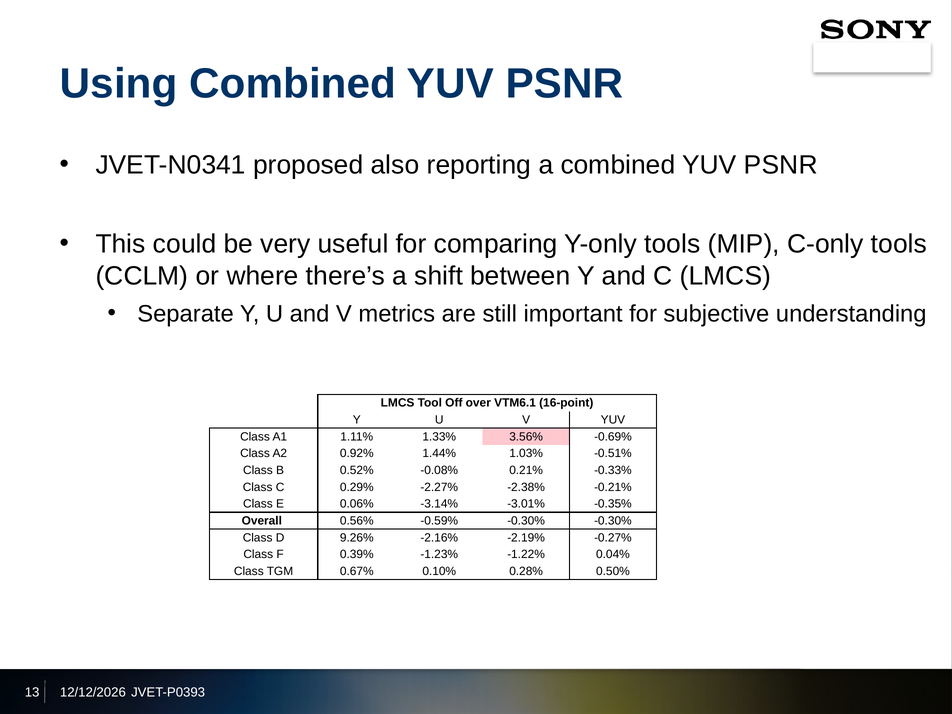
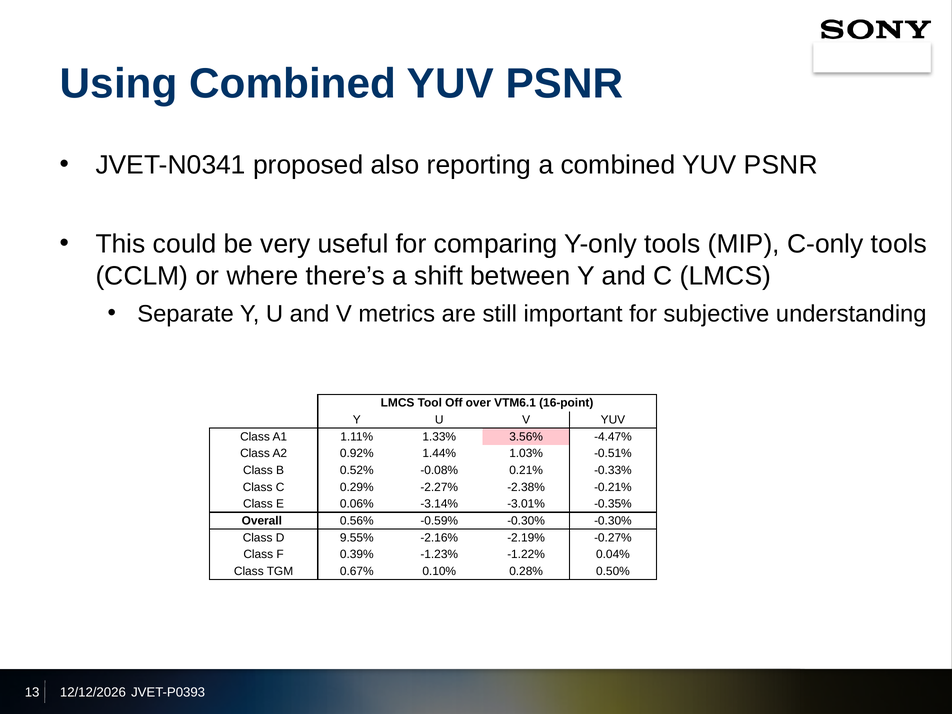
-0.69%: -0.69% -> -4.47%
9.26%: 9.26% -> 9.55%
